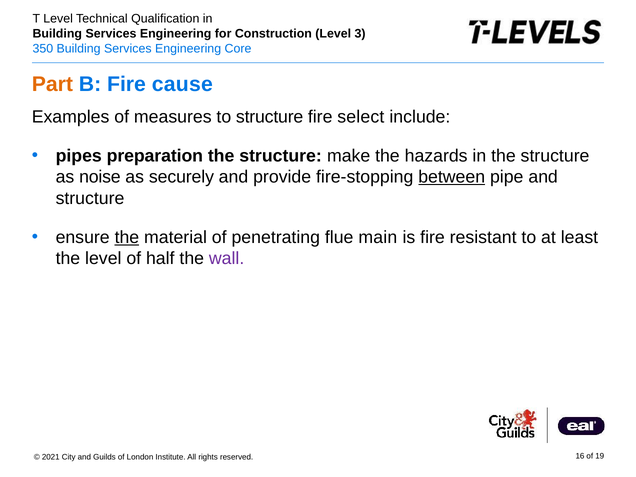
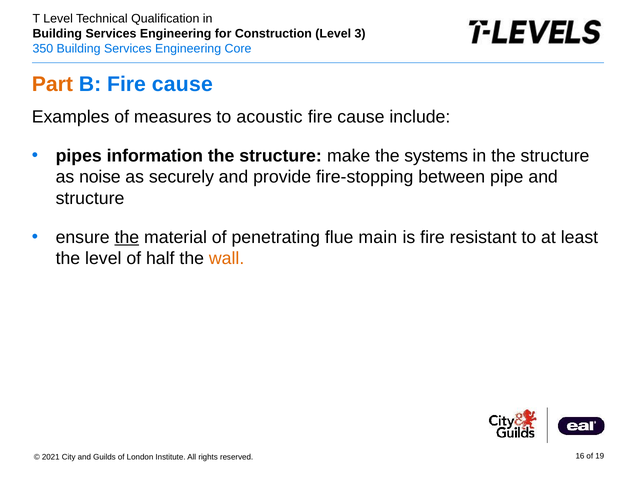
to structure: structure -> acoustic
select at (361, 117): select -> cause
preparation: preparation -> information
hazards: hazards -> systems
between underline: present -> none
wall colour: purple -> orange
